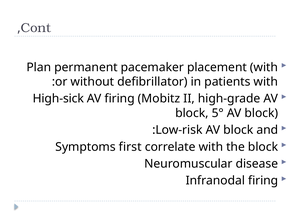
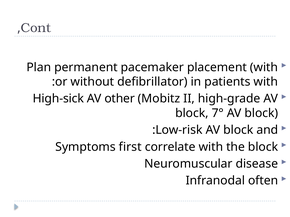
AV firing: firing -> other
5°: 5° -> 7°
Infranodal firing: firing -> often
